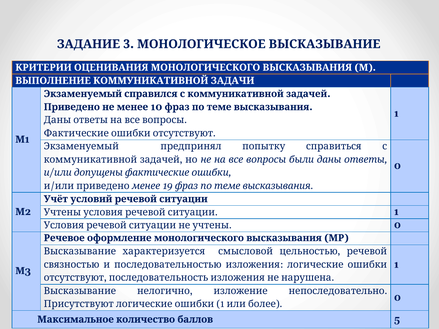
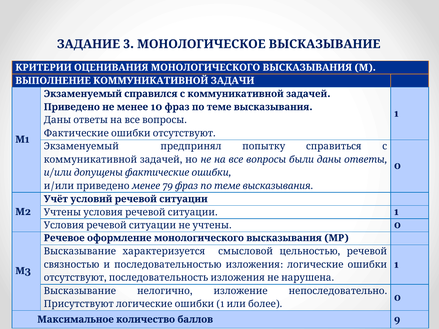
19: 19 -> 79
5: 5 -> 9
